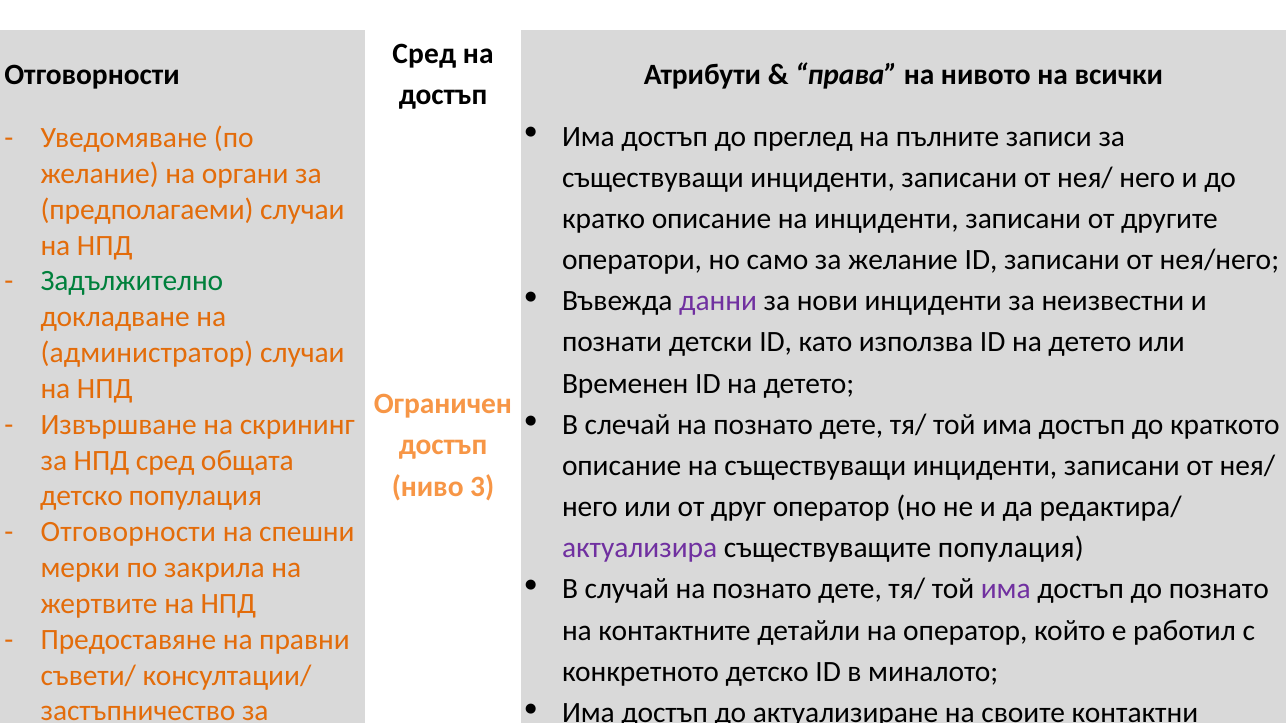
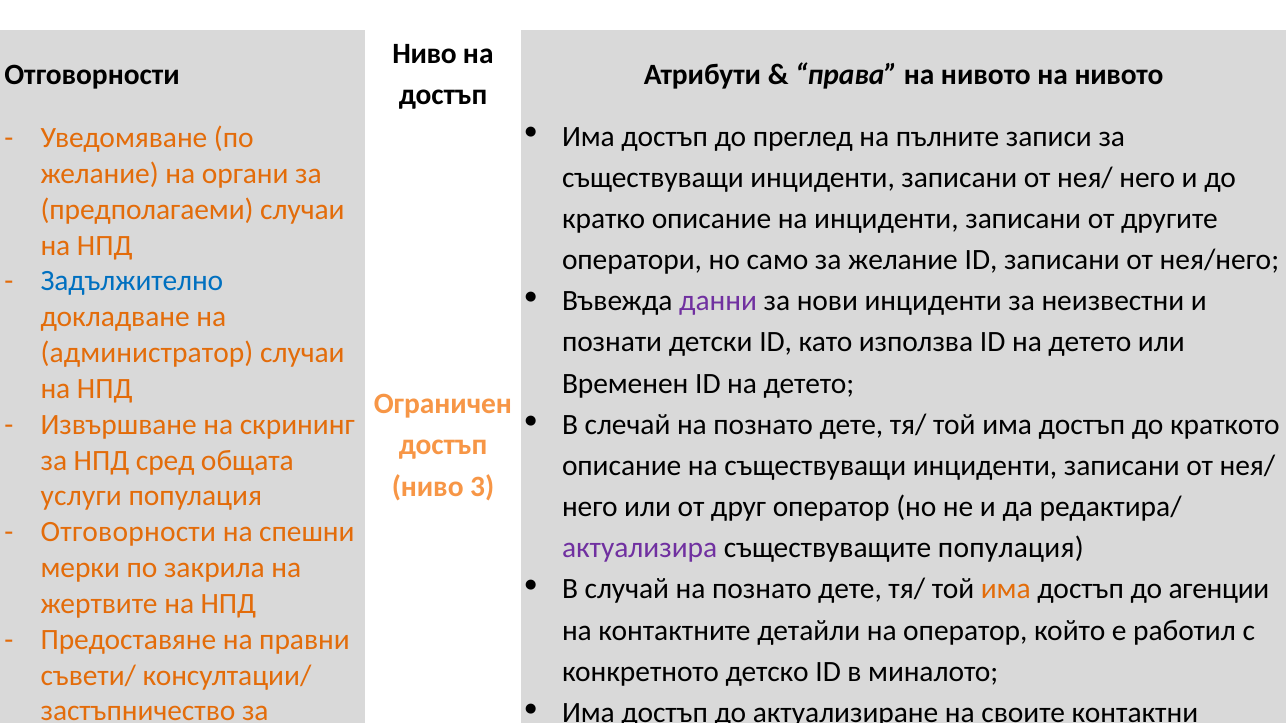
Сред at (424, 54): Сред -> Ниво
нивото на всички: всички -> нивото
Задължително colour: green -> blue
детско at (81, 496): детско -> услуги
има at (1006, 590) colour: purple -> orange
до познато: познато -> агенции
